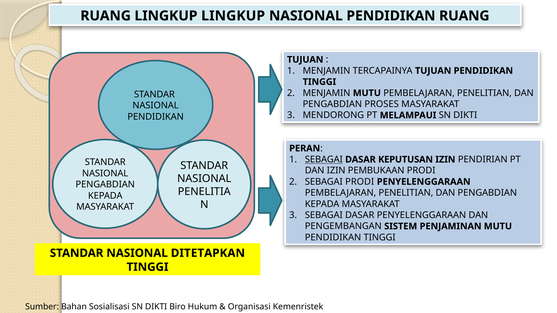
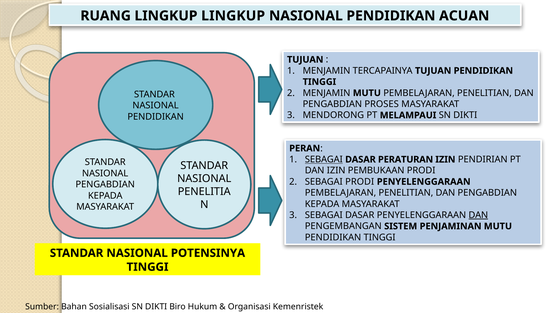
PENDIDIKAN RUANG: RUANG -> ACUAN
KEPUTUSAN: KEPUTUSAN -> PERATURAN
DAN at (478, 215) underline: none -> present
DITETAPKAN: DITETAPKAN -> POTENSINYA
